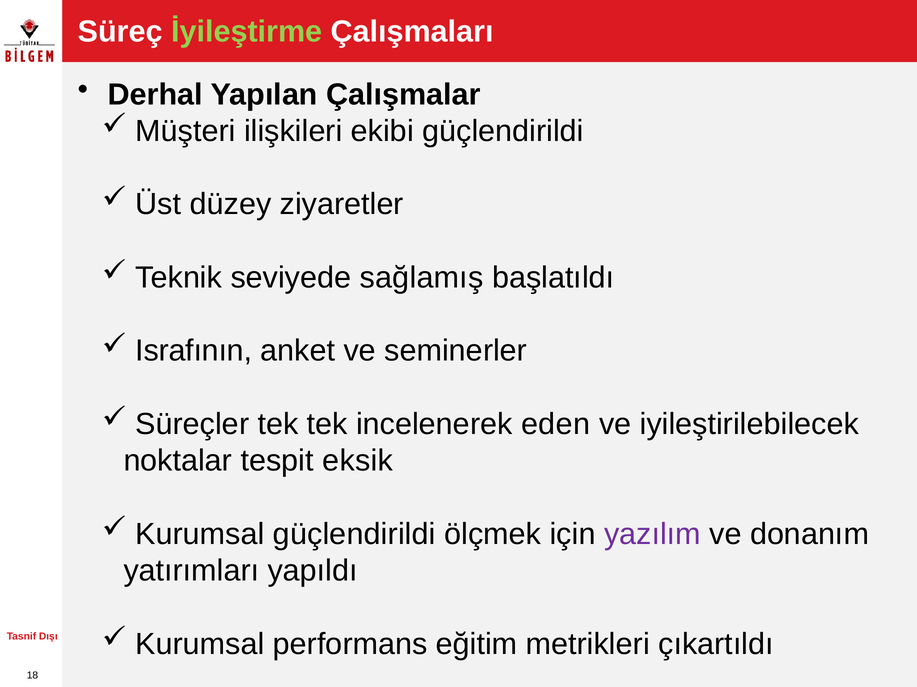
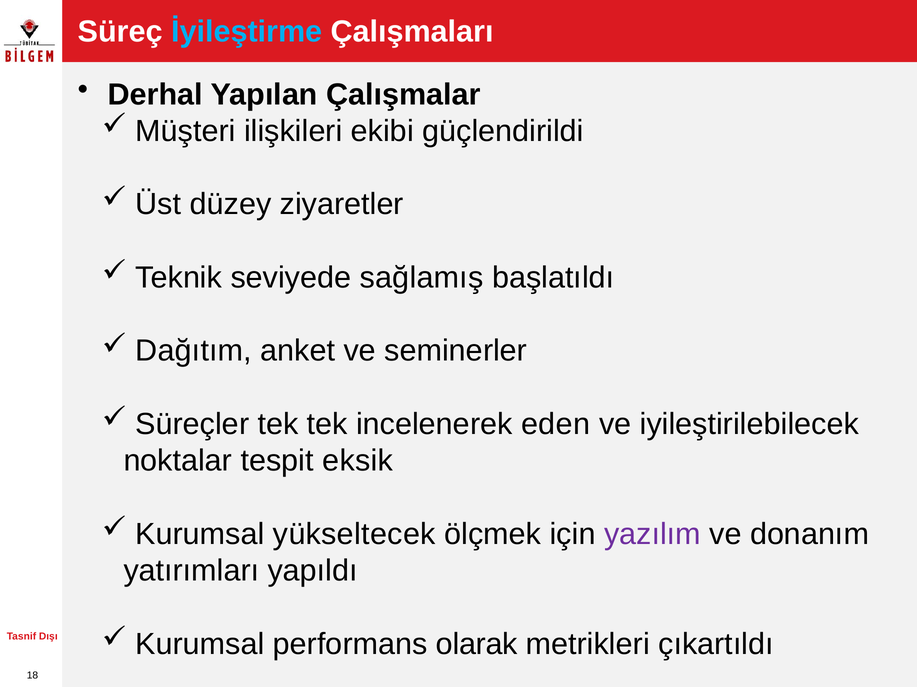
İyileştirme colour: light green -> light blue
Israfının: Israfının -> Dağıtım
Kurumsal güçlendirildi: güçlendirildi -> yükseltecek
eğitim: eğitim -> olarak
